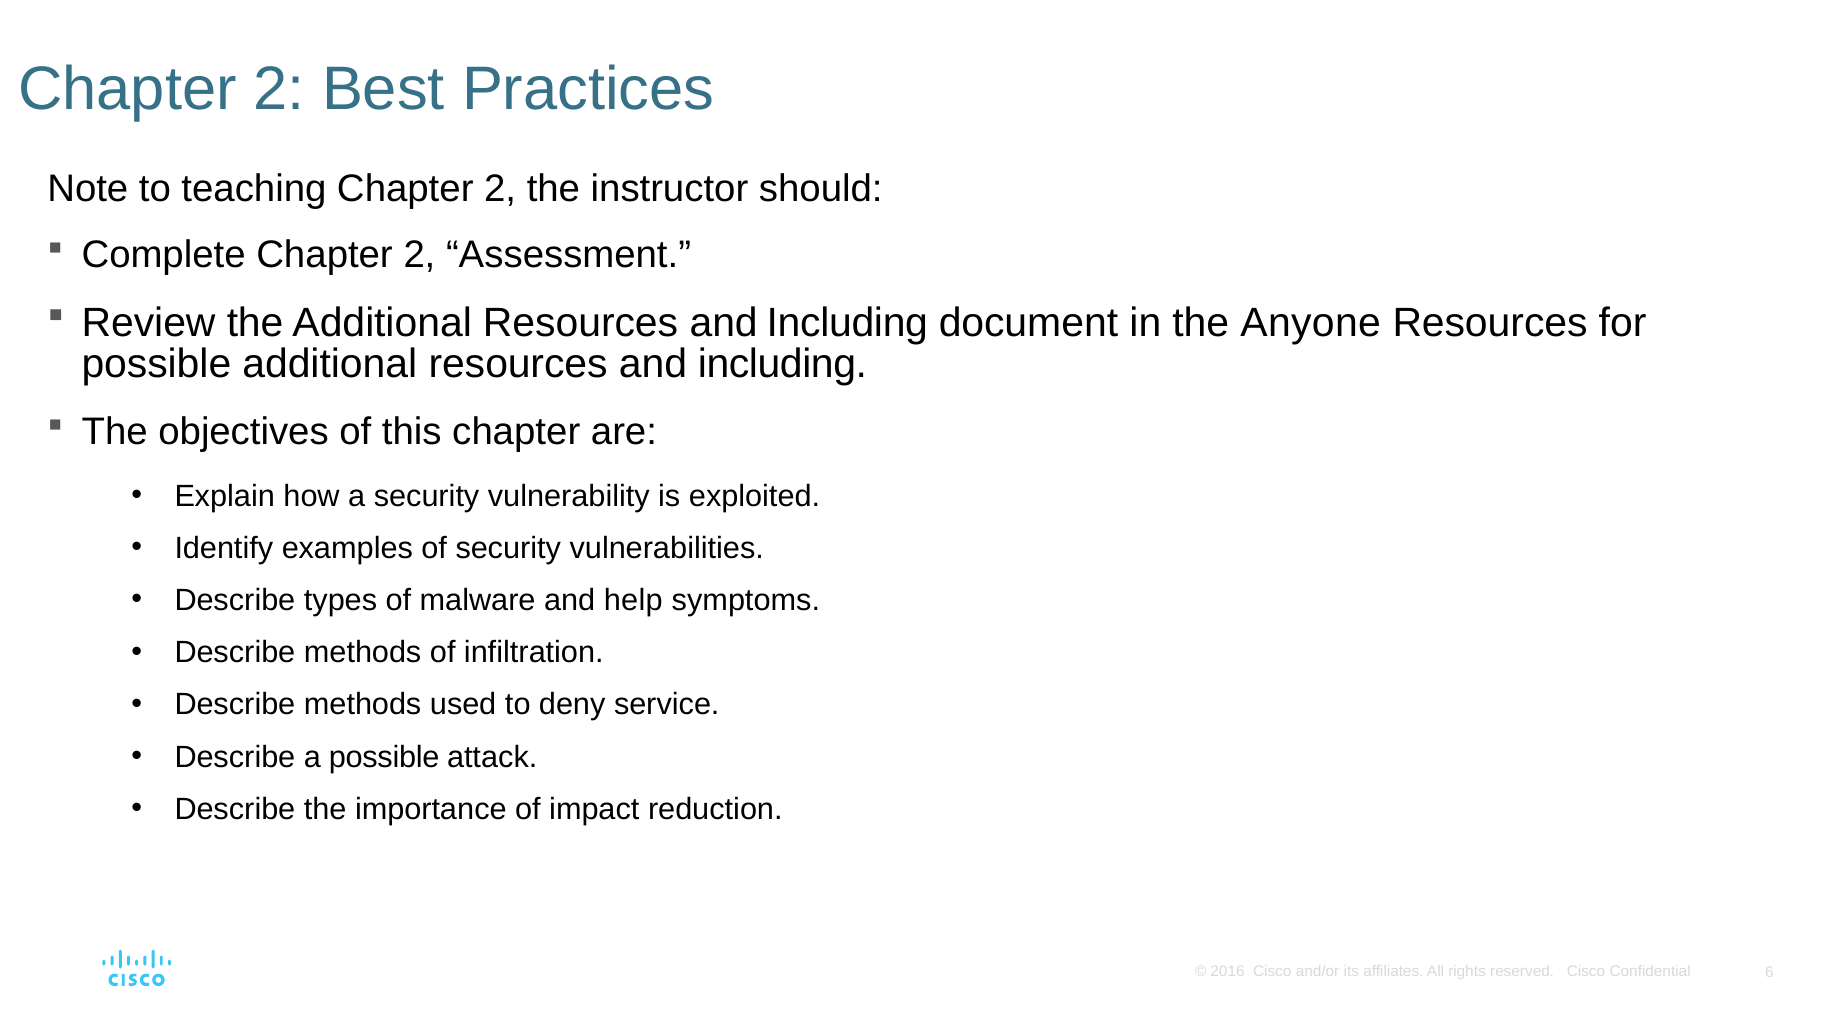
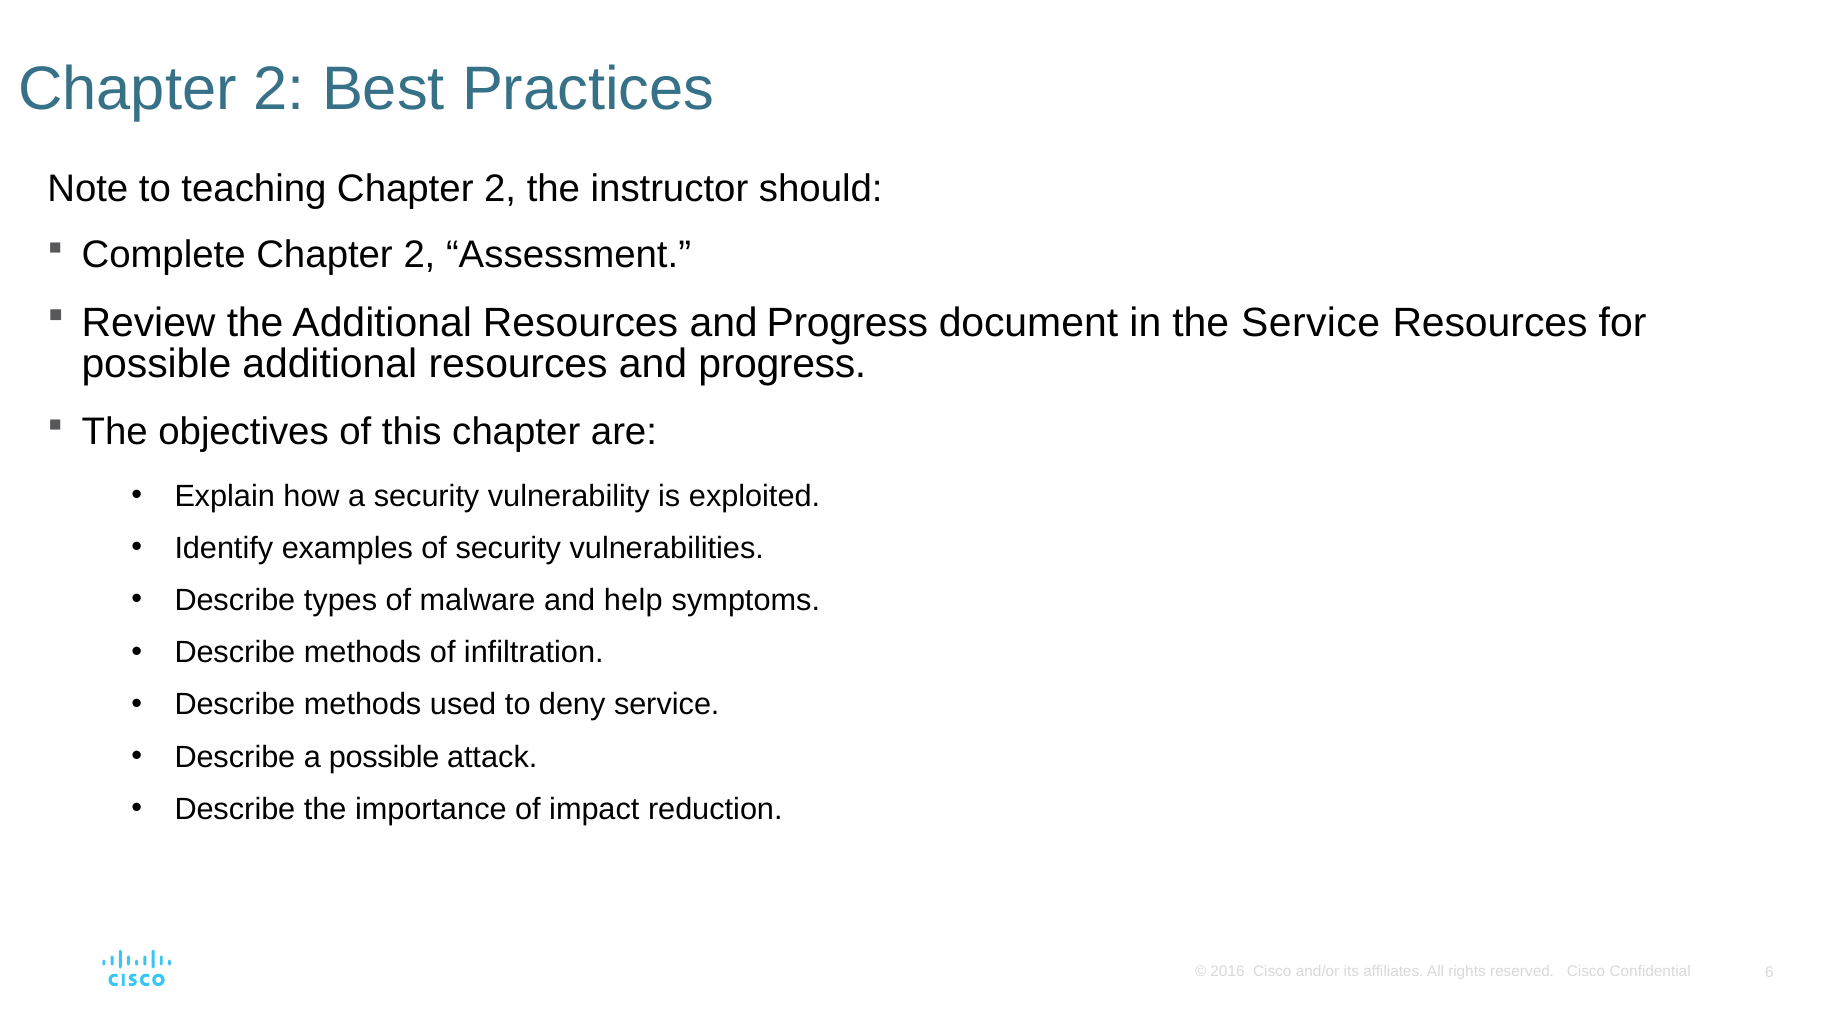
Including at (847, 323): Including -> Progress
the Anyone: Anyone -> Service
including at (782, 365): including -> progress
